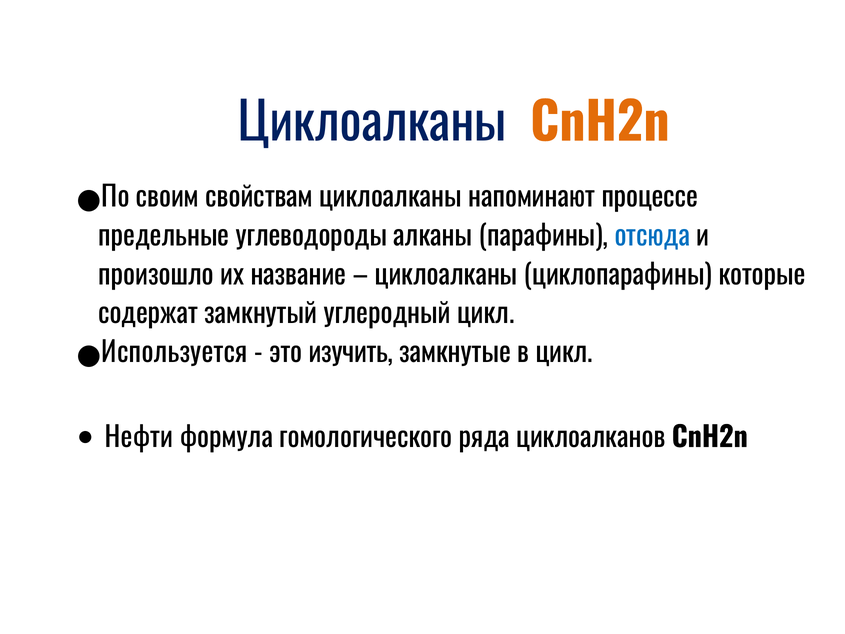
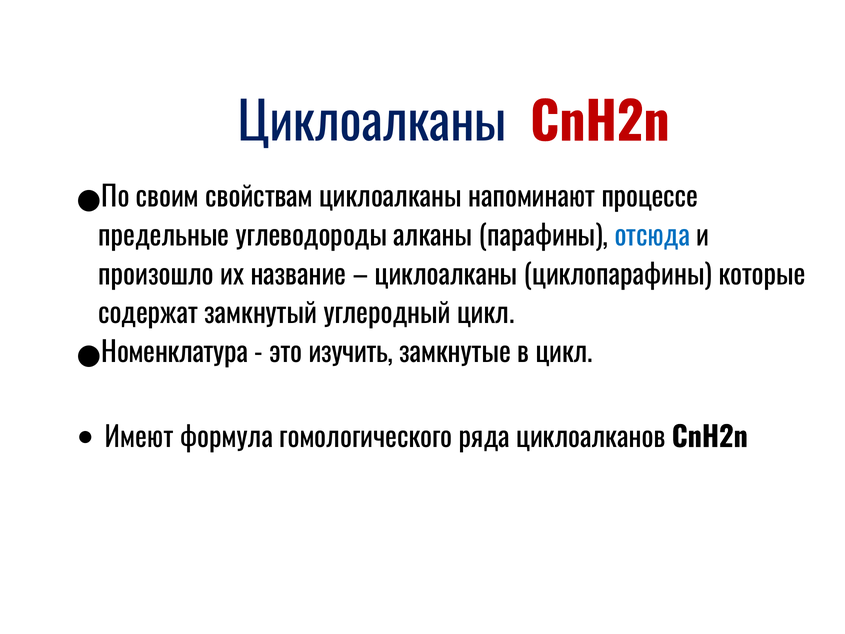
CnH2n at (600, 124) colour: orange -> red
Используется: Используется -> Номенклатура
Нефти: Нефти -> Имеют
